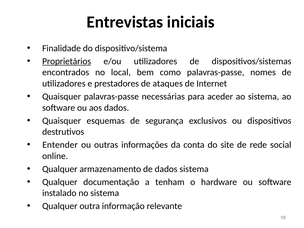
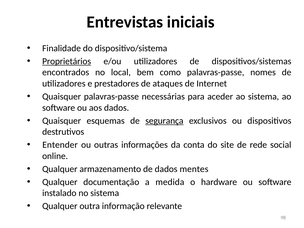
segurança underline: none -> present
dados sistema: sistema -> mentes
tenham: tenham -> medida
